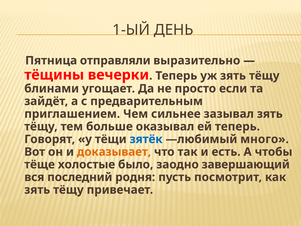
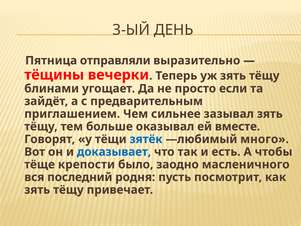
1-ЫЙ: 1-ЫЙ -> 3-ЫЙ
ей теперь: теперь -> вместе
доказывает colour: orange -> blue
холостые: холостые -> крепости
завершающий: завершающий -> масленичного
